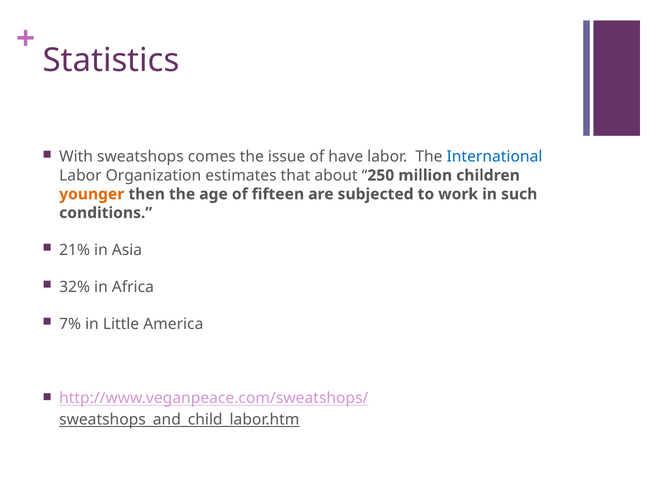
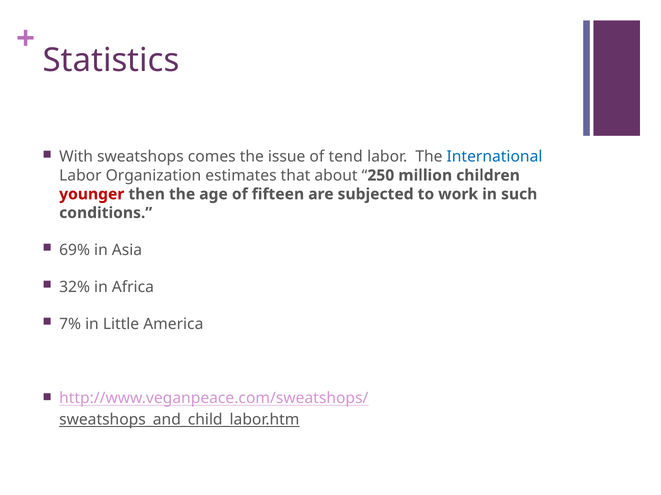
have: have -> tend
younger colour: orange -> red
21%: 21% -> 69%
